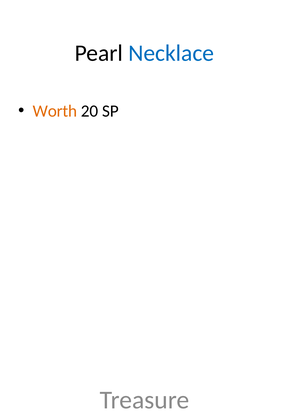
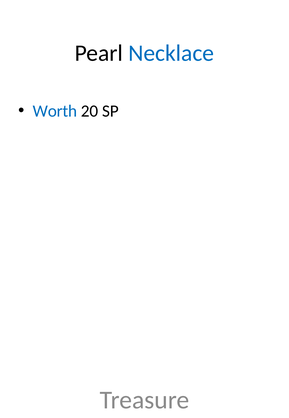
Worth colour: orange -> blue
